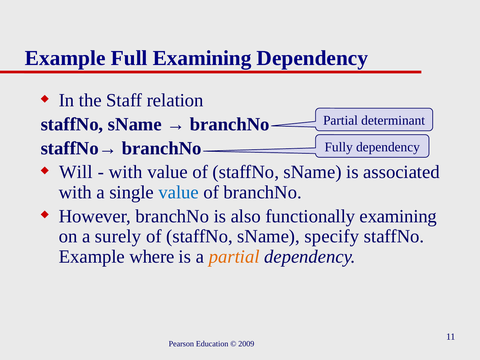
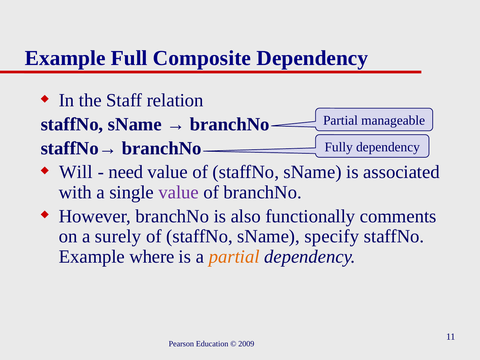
Full Examining: Examining -> Composite
determinant: determinant -> manageable
with at (126, 172): with -> need
value at (179, 192) colour: blue -> purple
functionally examining: examining -> comments
